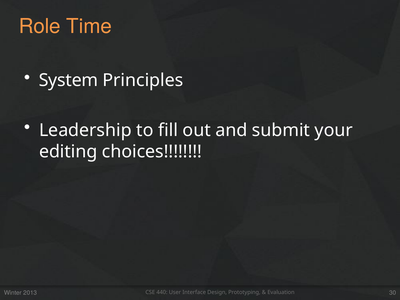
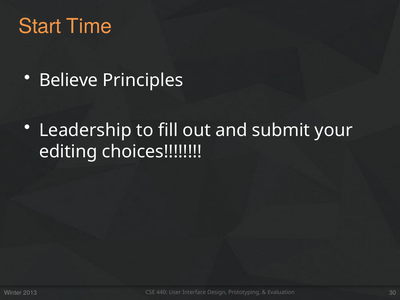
Role: Role -> Start
System: System -> Believe
